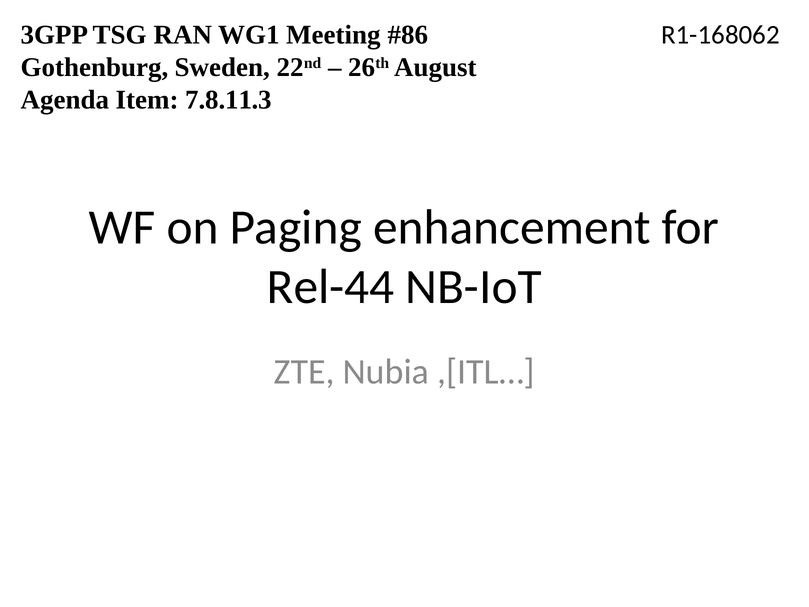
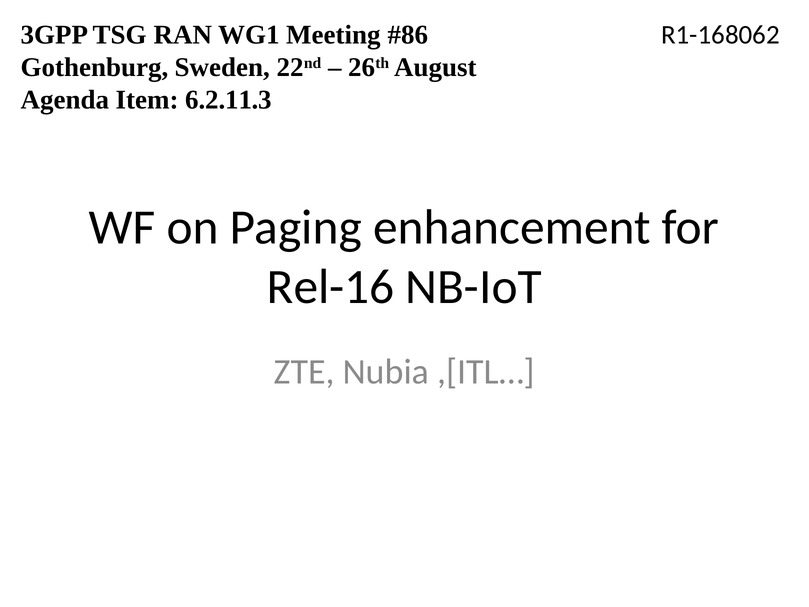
7.8.11.3: 7.8.11.3 -> 6.2.11.3
Rel-44: Rel-44 -> Rel-16
